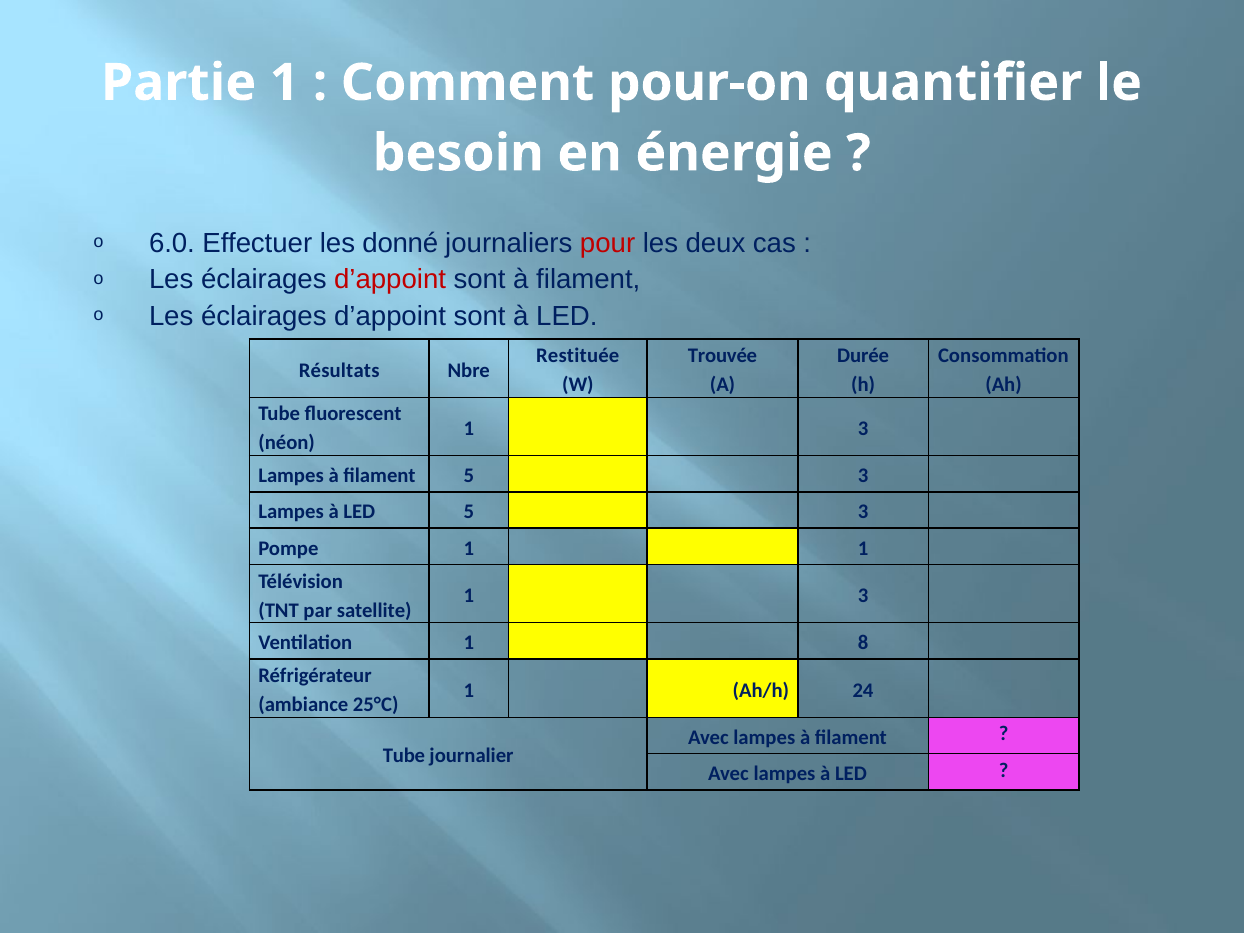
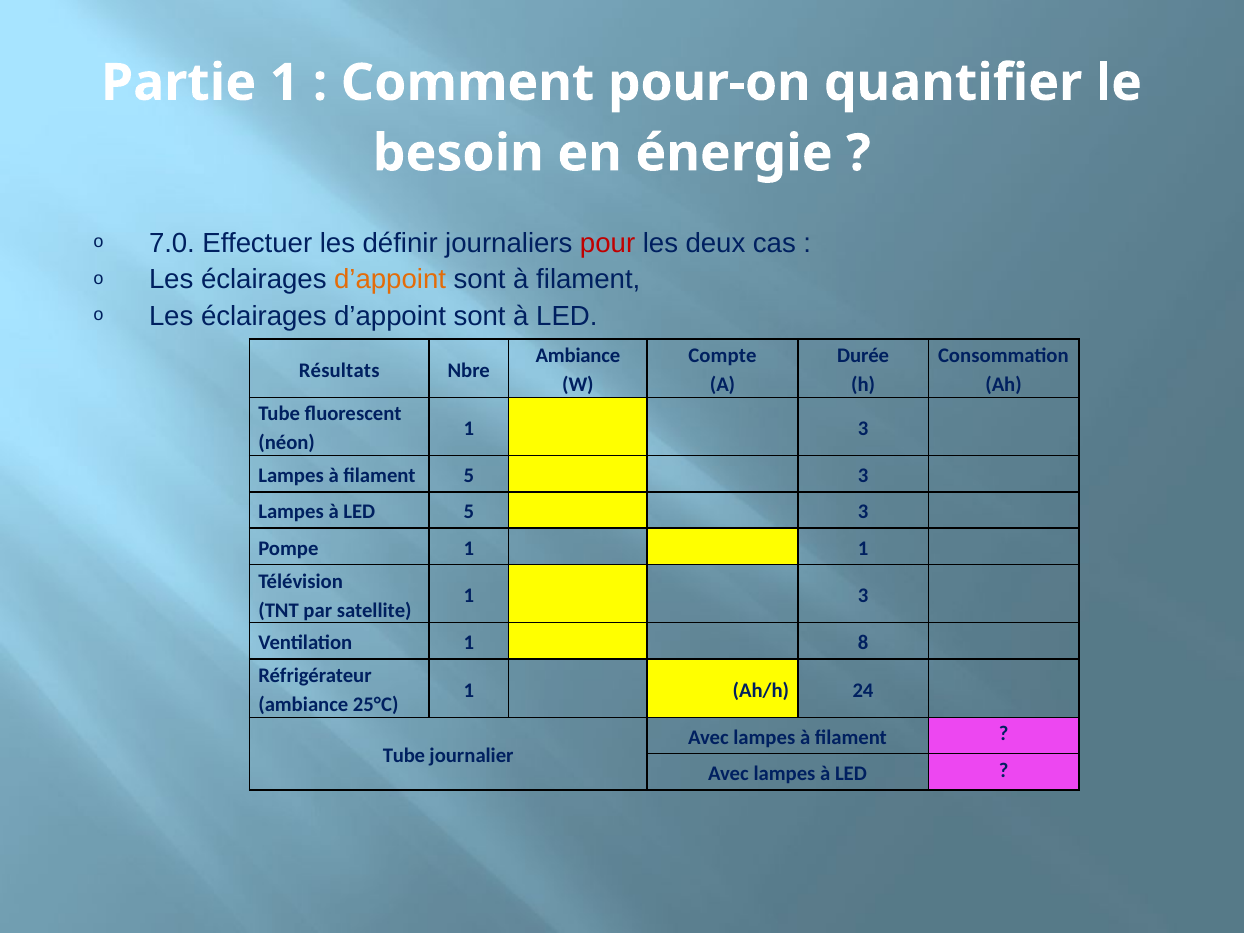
6.0: 6.0 -> 7.0
donné: donné -> définir
d’appoint at (390, 280) colour: red -> orange
Restituée at (578, 356): Restituée -> Ambiance
Trouvée: Trouvée -> Compte
